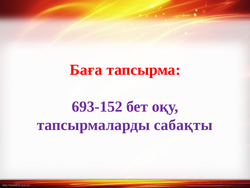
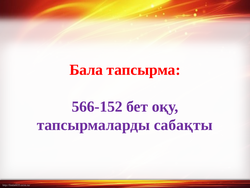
Баға: Баға -> Бала
693-152: 693-152 -> 566-152
